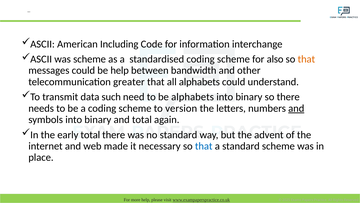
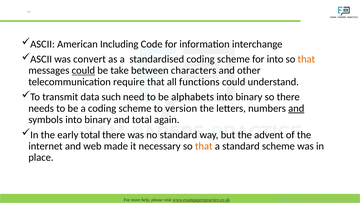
was scheme: scheme -> convert
for also: also -> into
could at (83, 70) underline: none -> present
be help: help -> take
bandwidth: bandwidth -> characters
greater: greater -> require
all alphabets: alphabets -> functions
that at (204, 146) colour: blue -> orange
